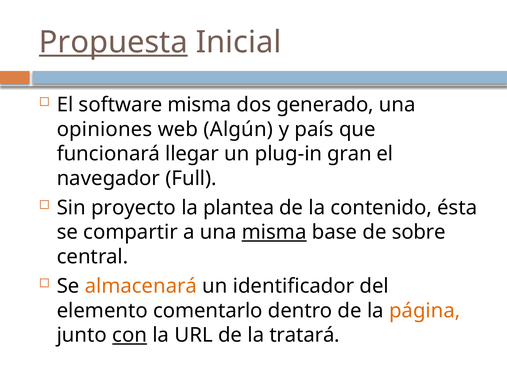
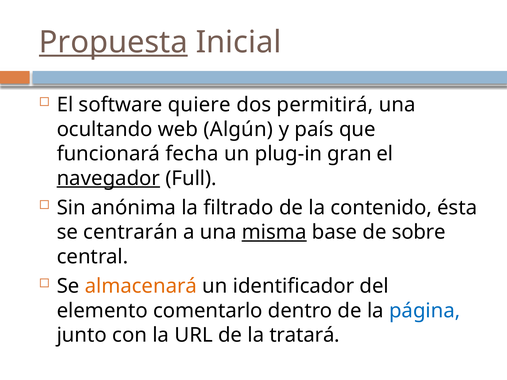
software misma: misma -> quiere
generado: generado -> permitirá
opiniones: opiniones -> ocultando
llegar: llegar -> fecha
navegador underline: none -> present
proyecto: proyecto -> anónima
plantea: plantea -> filtrado
compartir: compartir -> centrarán
página colour: orange -> blue
con underline: present -> none
